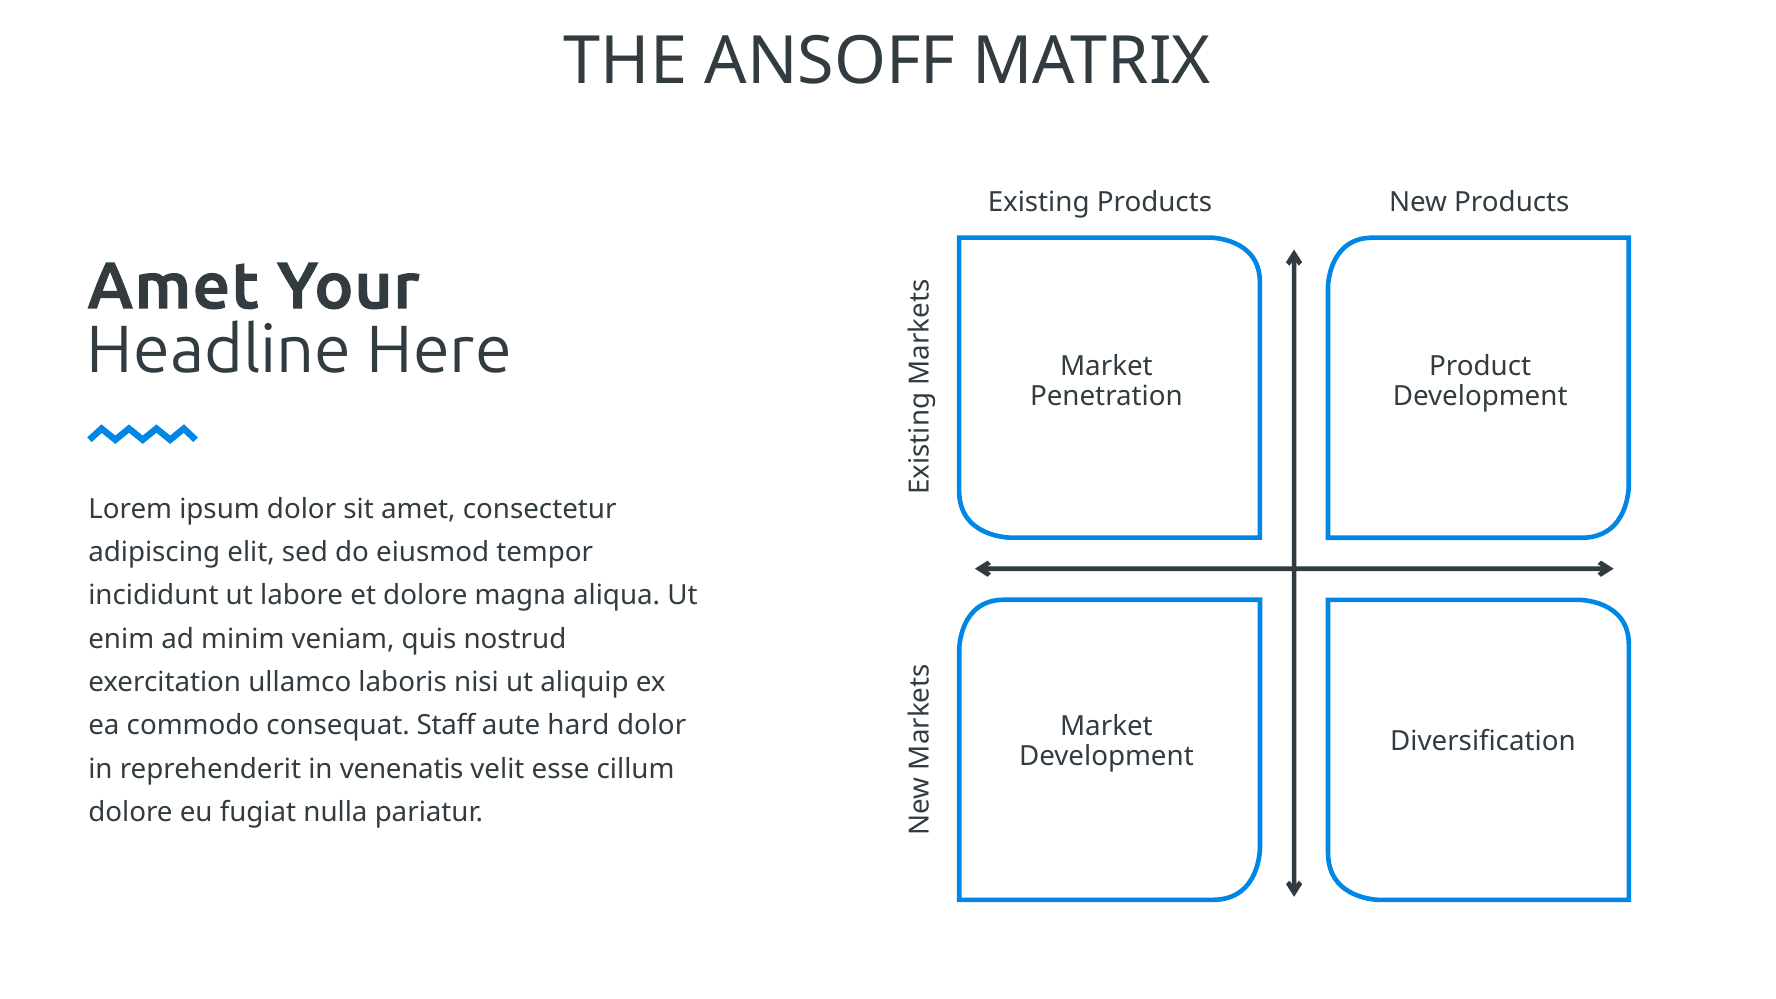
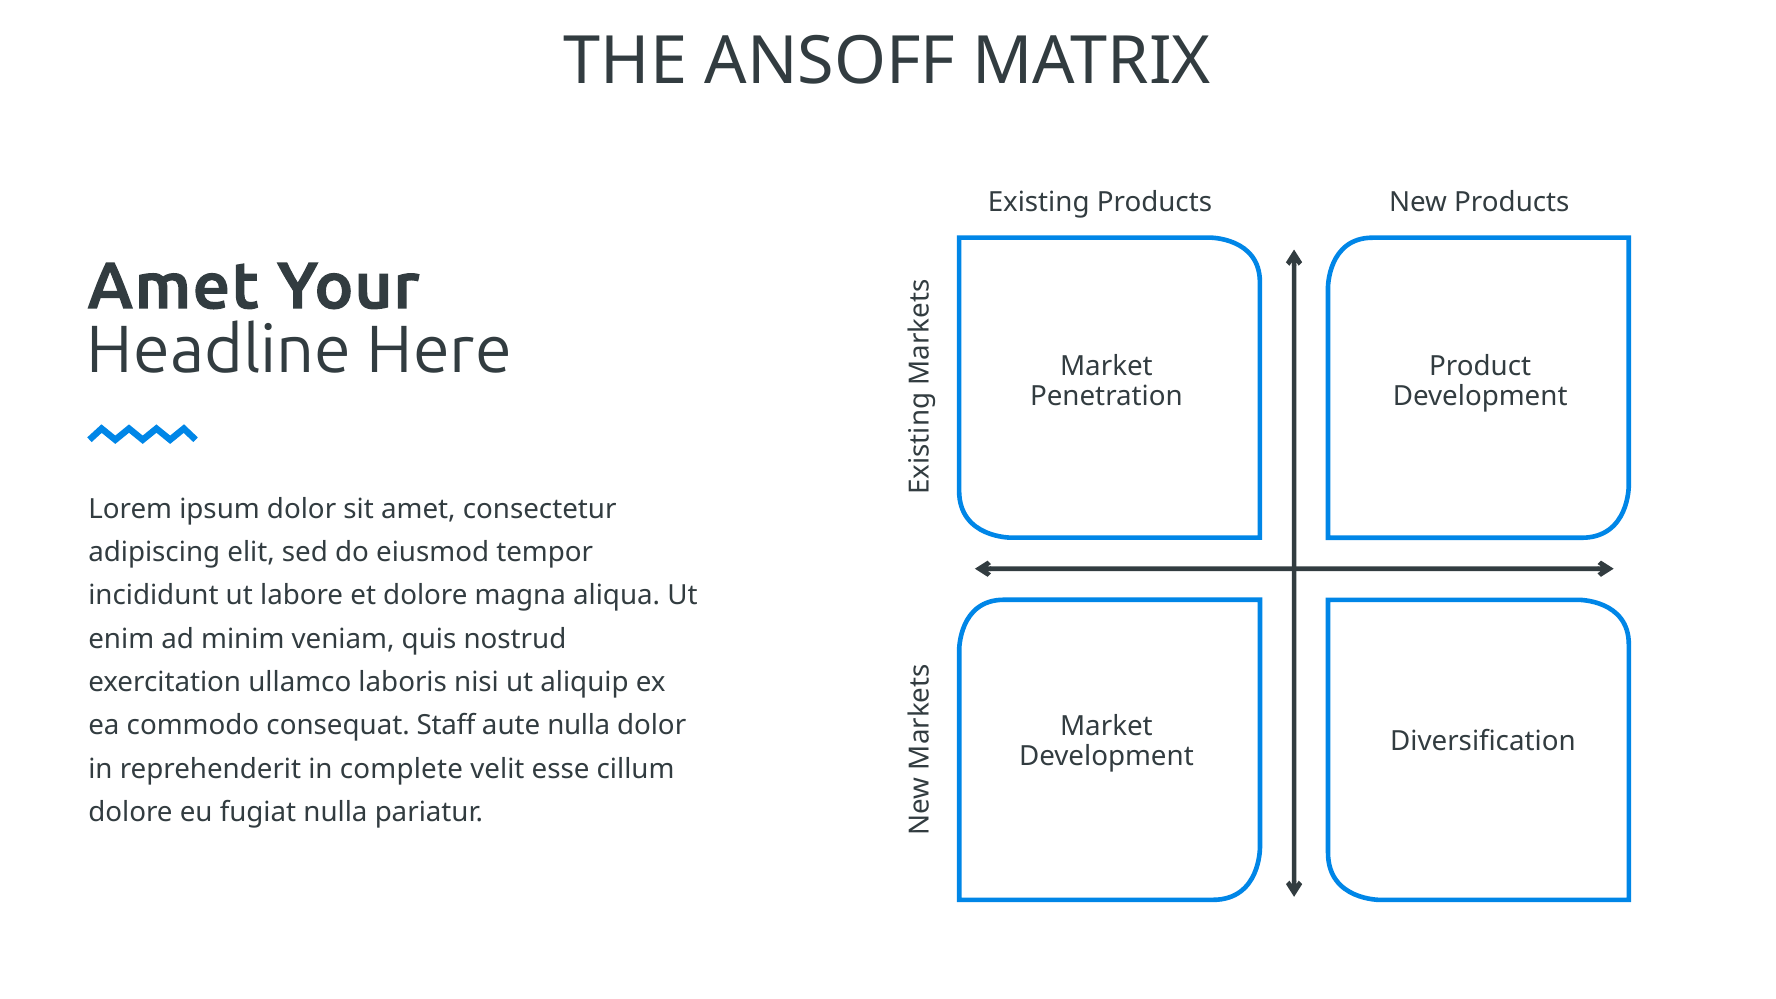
aute hard: hard -> nulla
venenatis: venenatis -> complete
